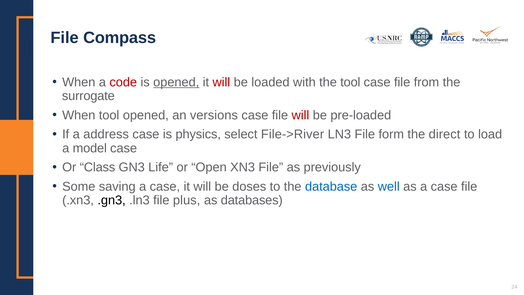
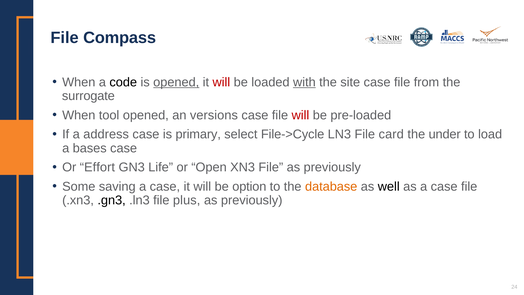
code colour: red -> black
with underline: none -> present
the tool: tool -> site
physics: physics -> primary
File->River: File->River -> File->Cycle
form: form -> card
direct: direct -> under
model: model -> bases
Class: Class -> Effort
doses: doses -> option
database colour: blue -> orange
well colour: blue -> black
databases at (252, 200): databases -> previously
